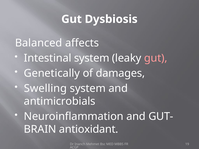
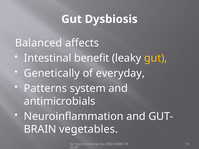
Intestinal system: system -> benefit
gut at (156, 58) colour: pink -> yellow
damages: damages -> everyday
Swelling: Swelling -> Patterns
antioxidant: antioxidant -> vegetables
